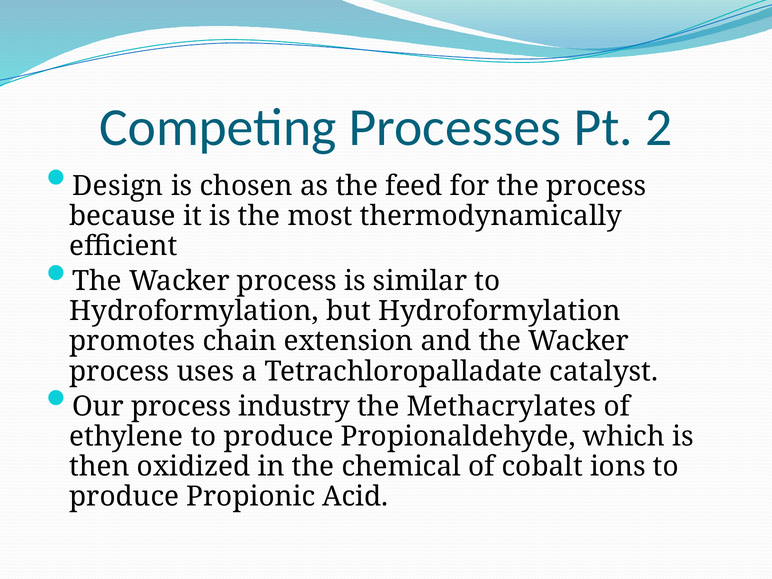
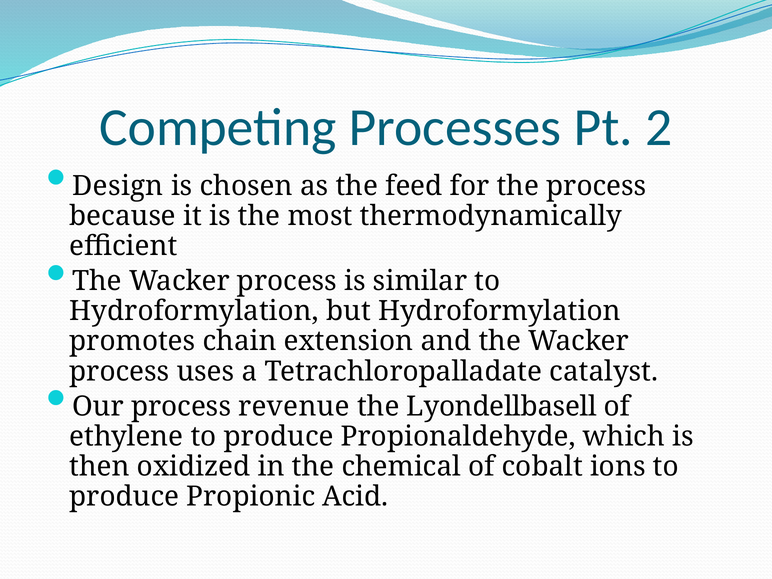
industry: industry -> revenue
Methacrylates: Methacrylates -> Lyondellbasell
